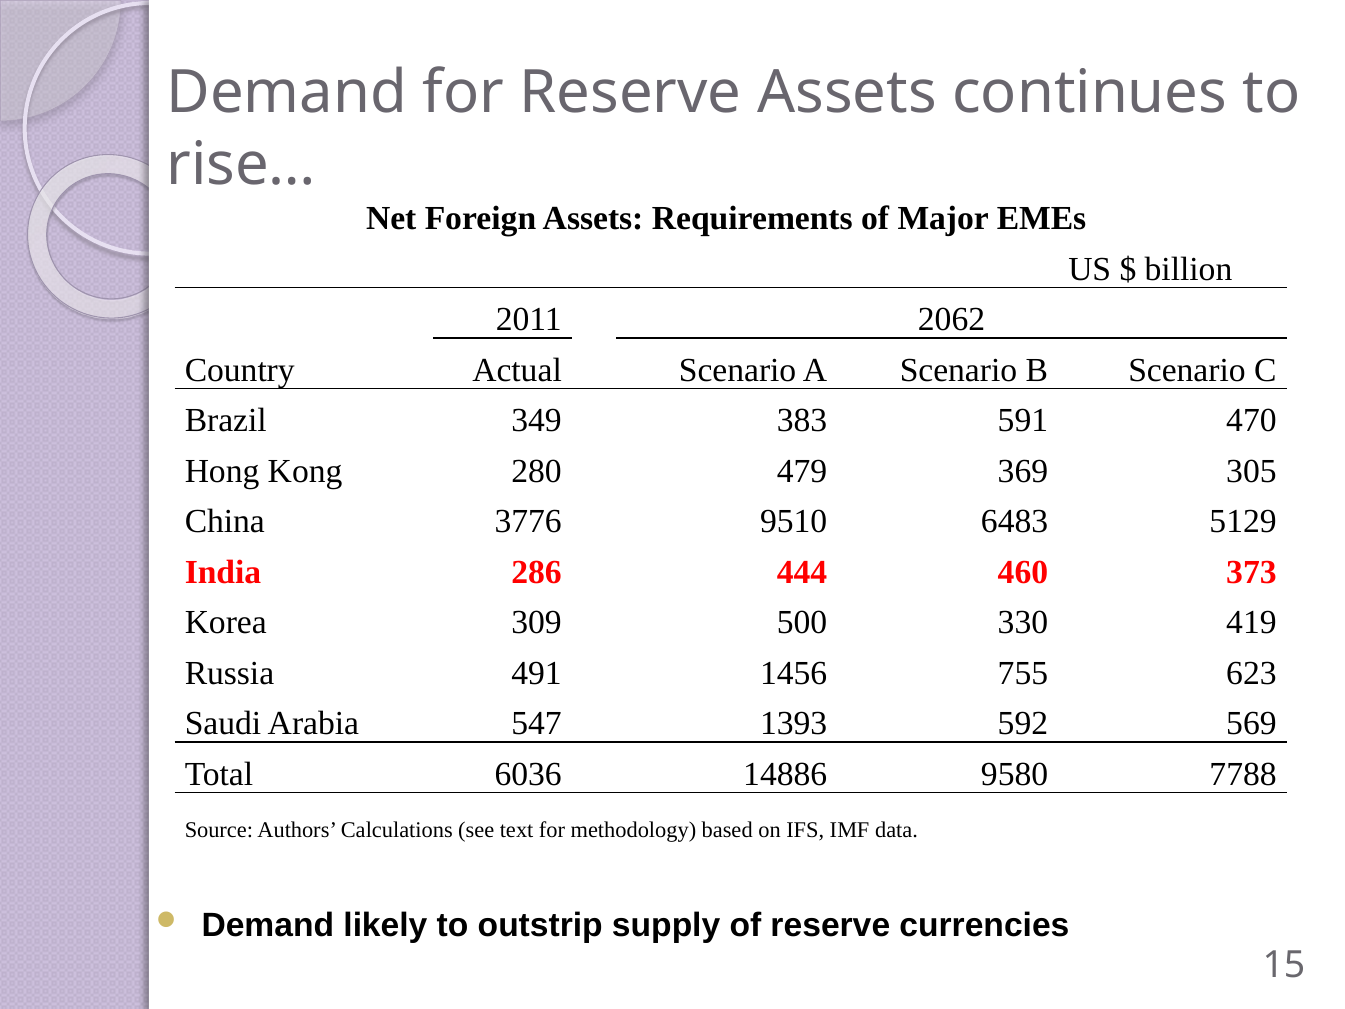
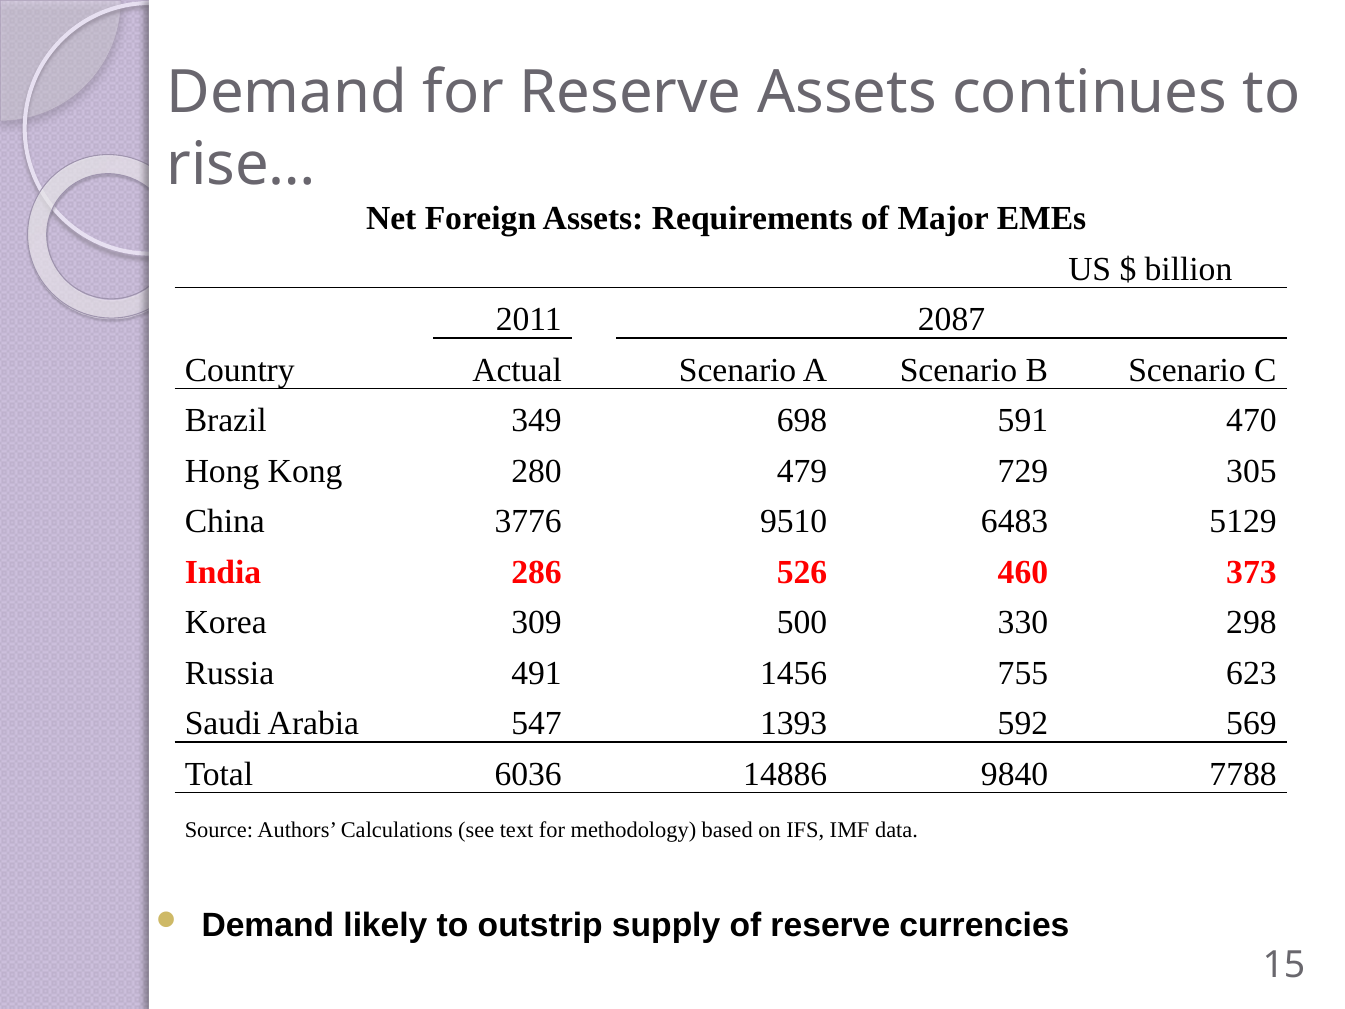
2062: 2062 -> 2087
383: 383 -> 698
369: 369 -> 729
444: 444 -> 526
419: 419 -> 298
9580: 9580 -> 9840
